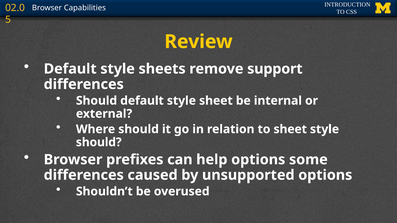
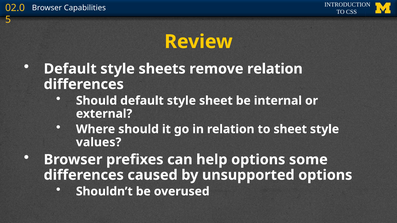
remove support: support -> relation
should at (99, 142): should -> values
